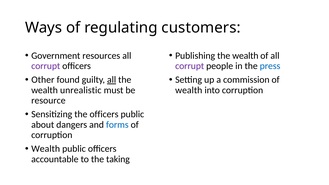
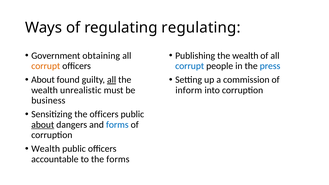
regulating customers: customers -> regulating
resources: resources -> obtaining
corrupt at (46, 66) colour: purple -> orange
corrupt at (190, 66) colour: purple -> blue
Other at (43, 80): Other -> About
wealth at (189, 90): wealth -> inform
resource: resource -> business
about at (43, 125) underline: none -> present
the taking: taking -> forms
